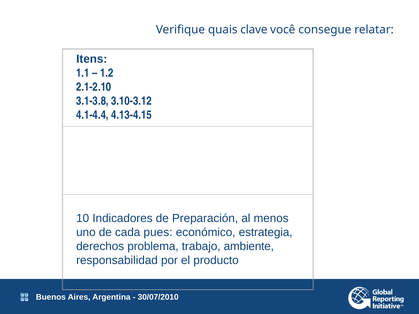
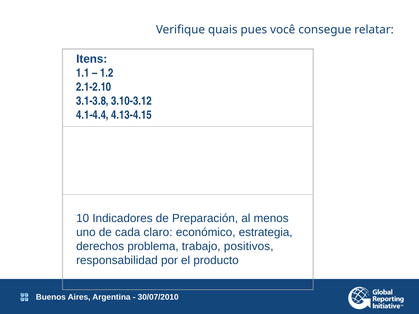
clave: clave -> pues
pues: pues -> claro
ambiente: ambiente -> positivos
